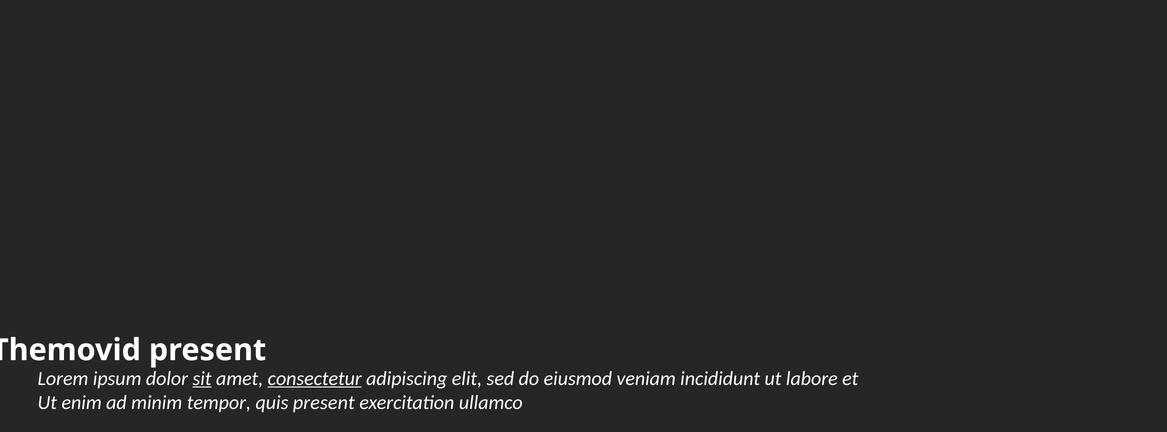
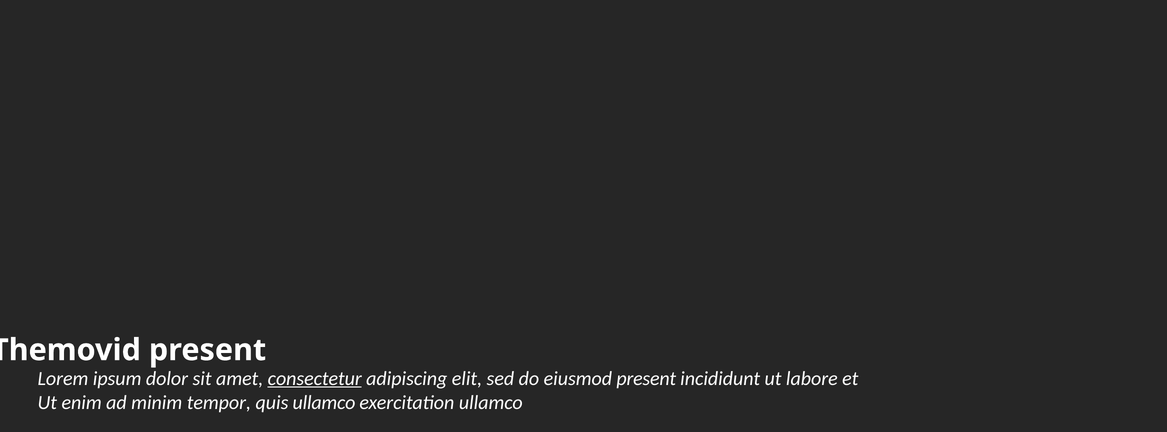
sit underline: present -> none
eiusmod veniam: veniam -> present
quis present: present -> ullamco
